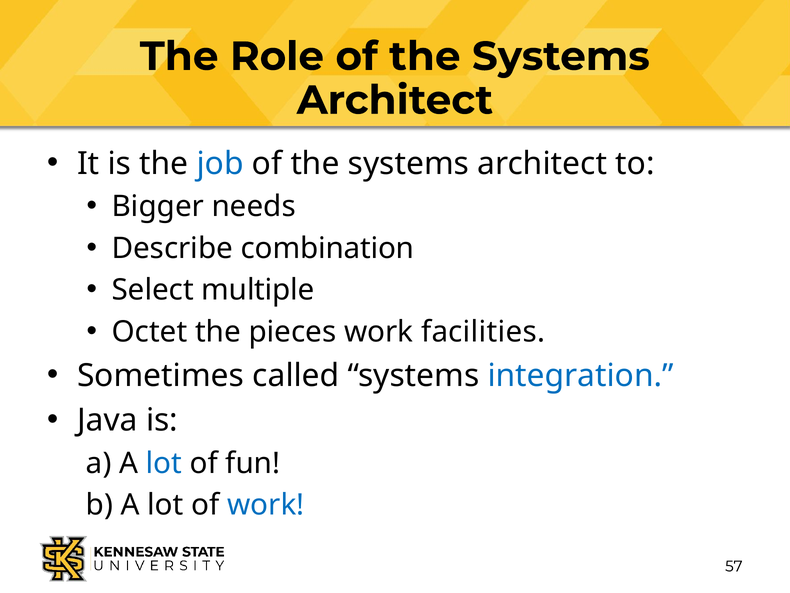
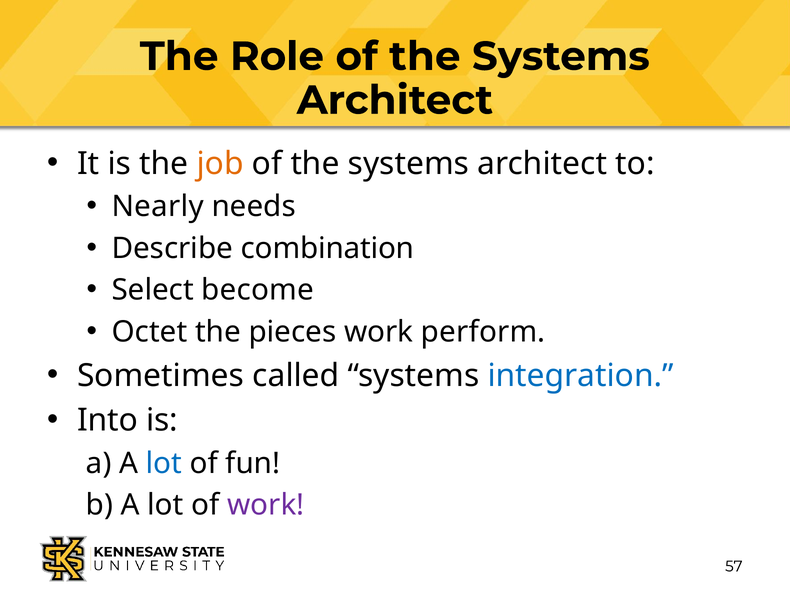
job colour: blue -> orange
Bigger: Bigger -> Nearly
multiple: multiple -> become
facilities: facilities -> perform
Java: Java -> Into
work at (266, 505) colour: blue -> purple
